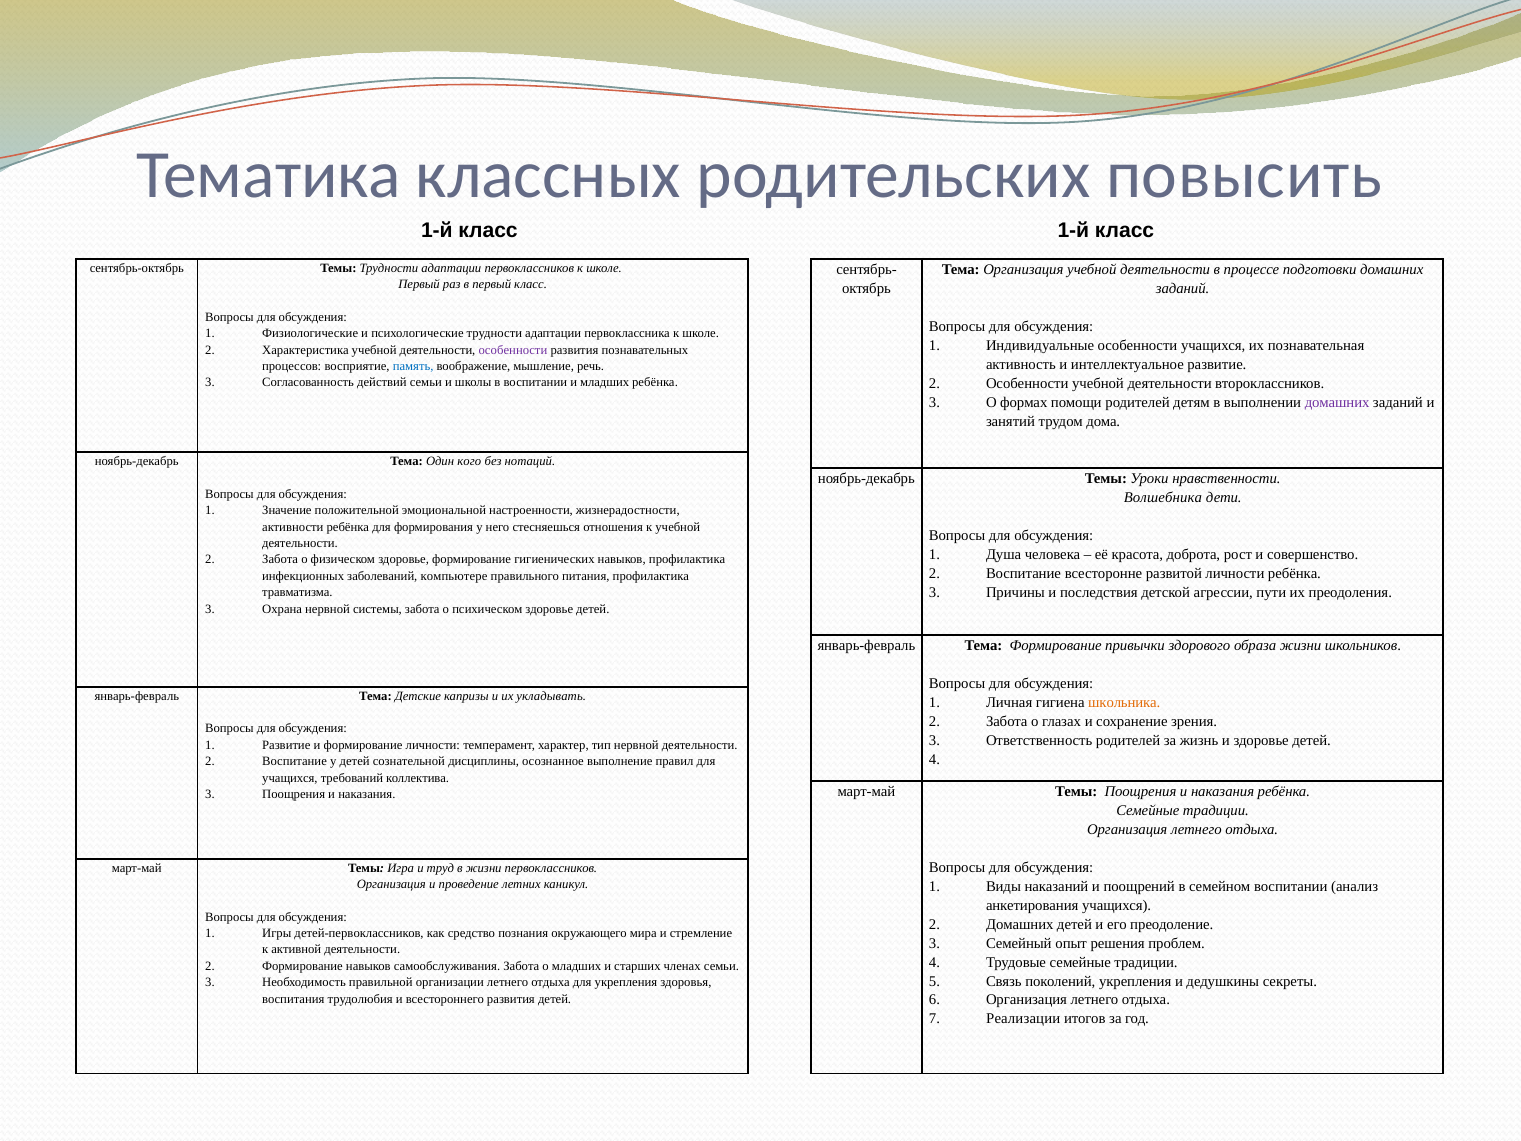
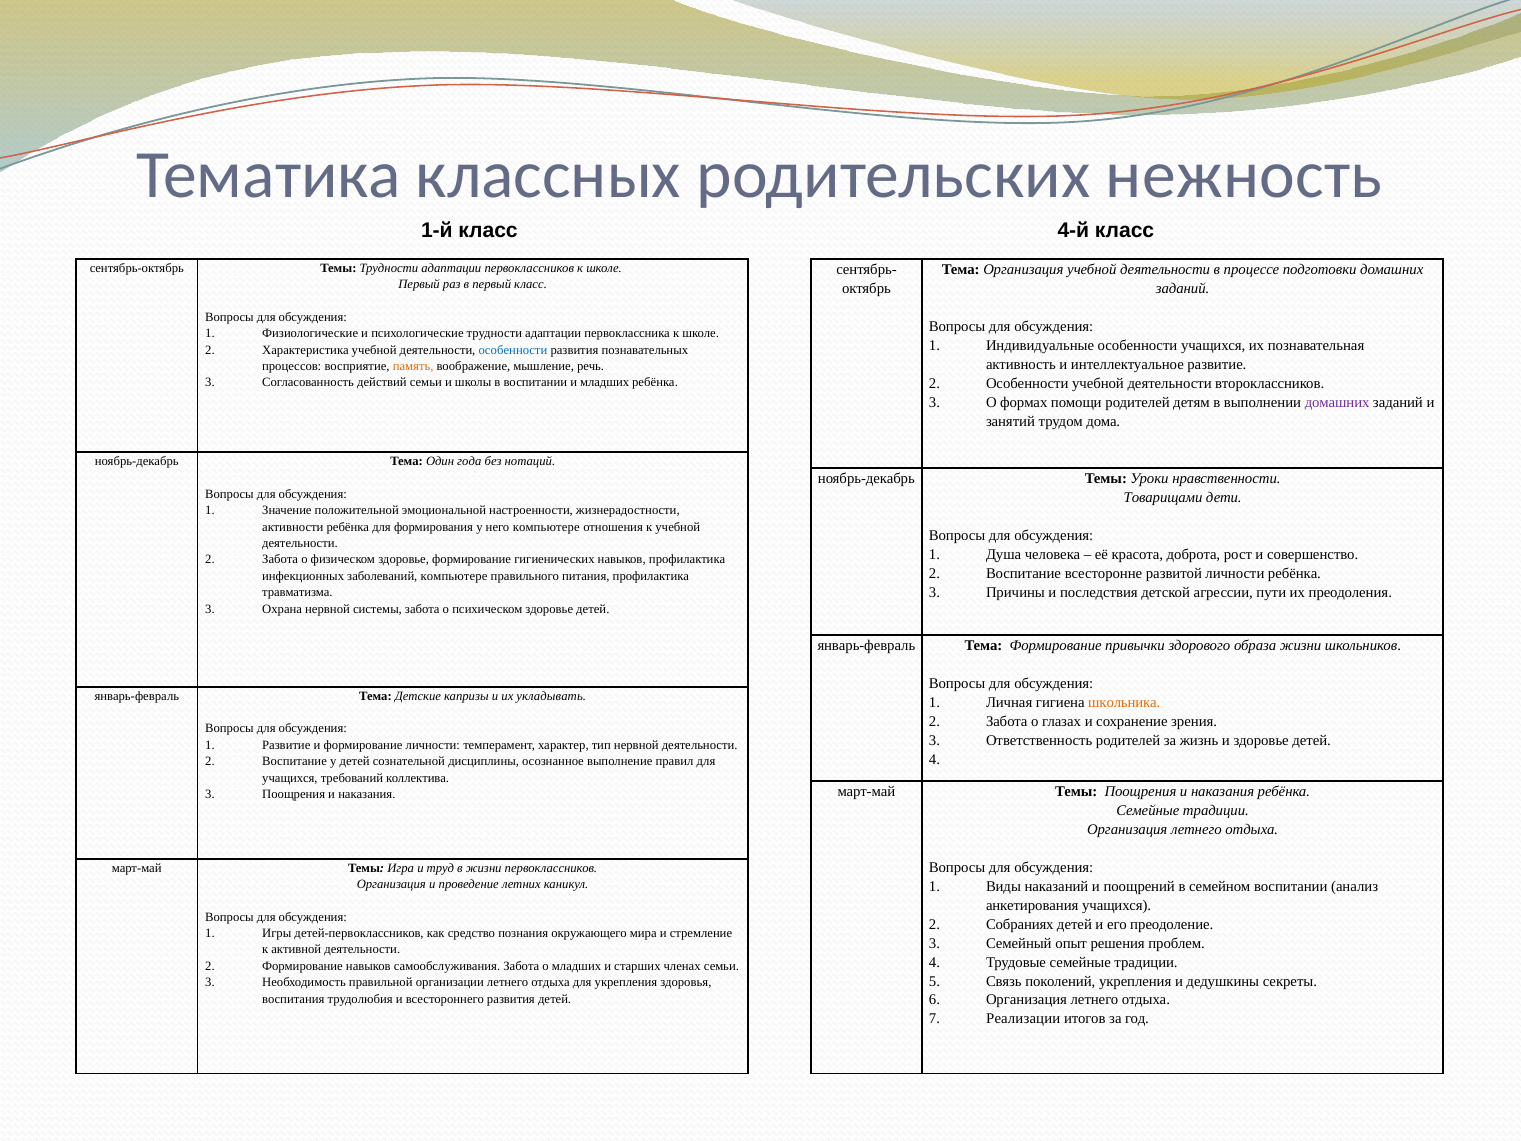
повысить: повысить -> нежность
класс 1-й: 1-й -> 4-й
особенности at (513, 350) colour: purple -> blue
память colour: blue -> orange
кого: кого -> года
Волшебника: Волшебника -> Товарищами
него стесняешься: стесняешься -> компьютере
Домашних at (1020, 924): Домашних -> Собраниях
